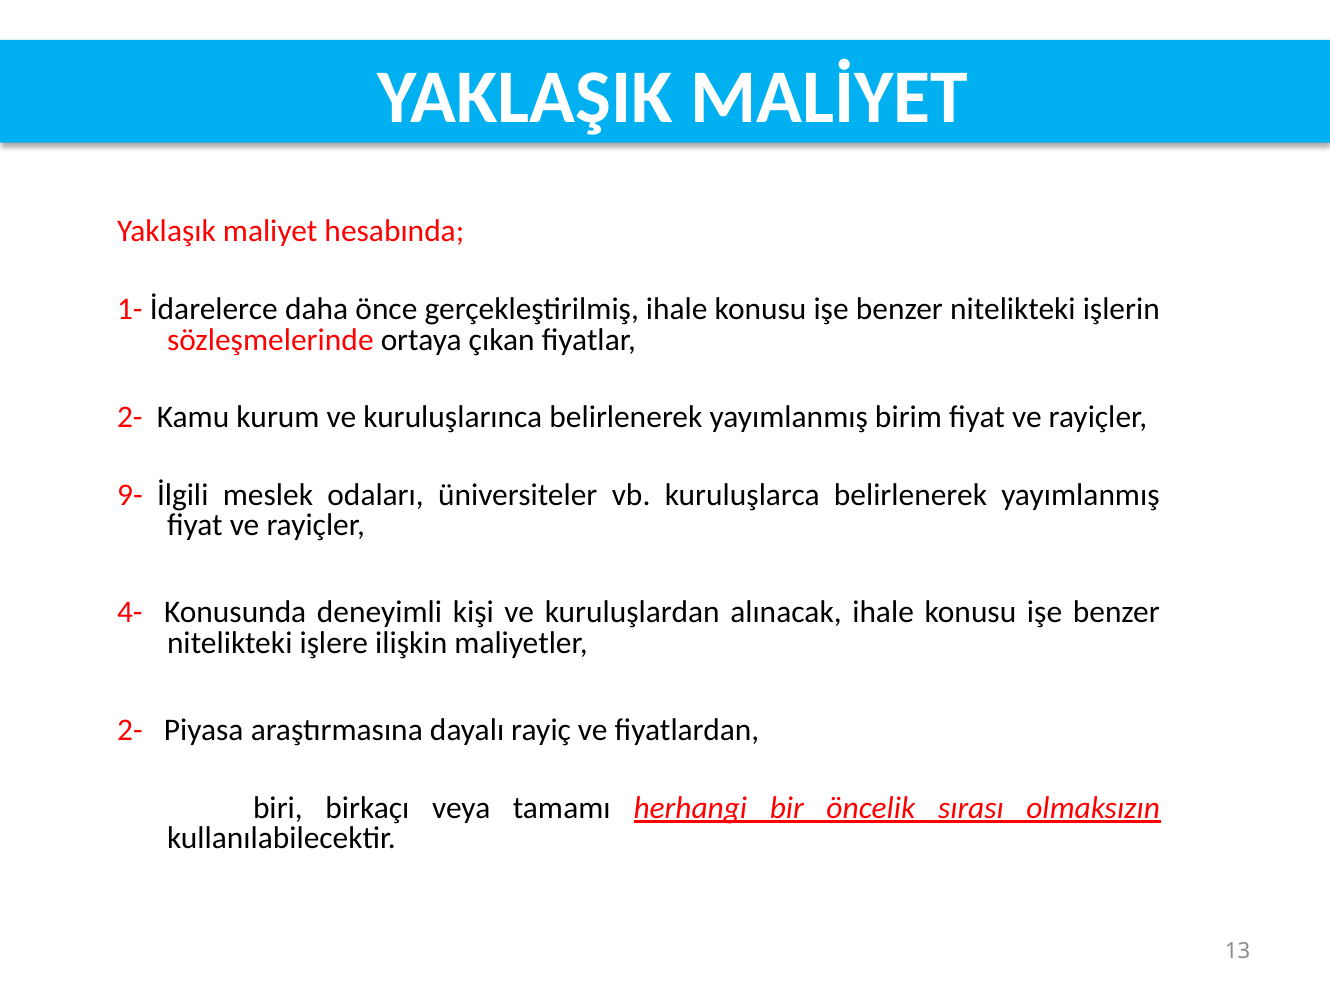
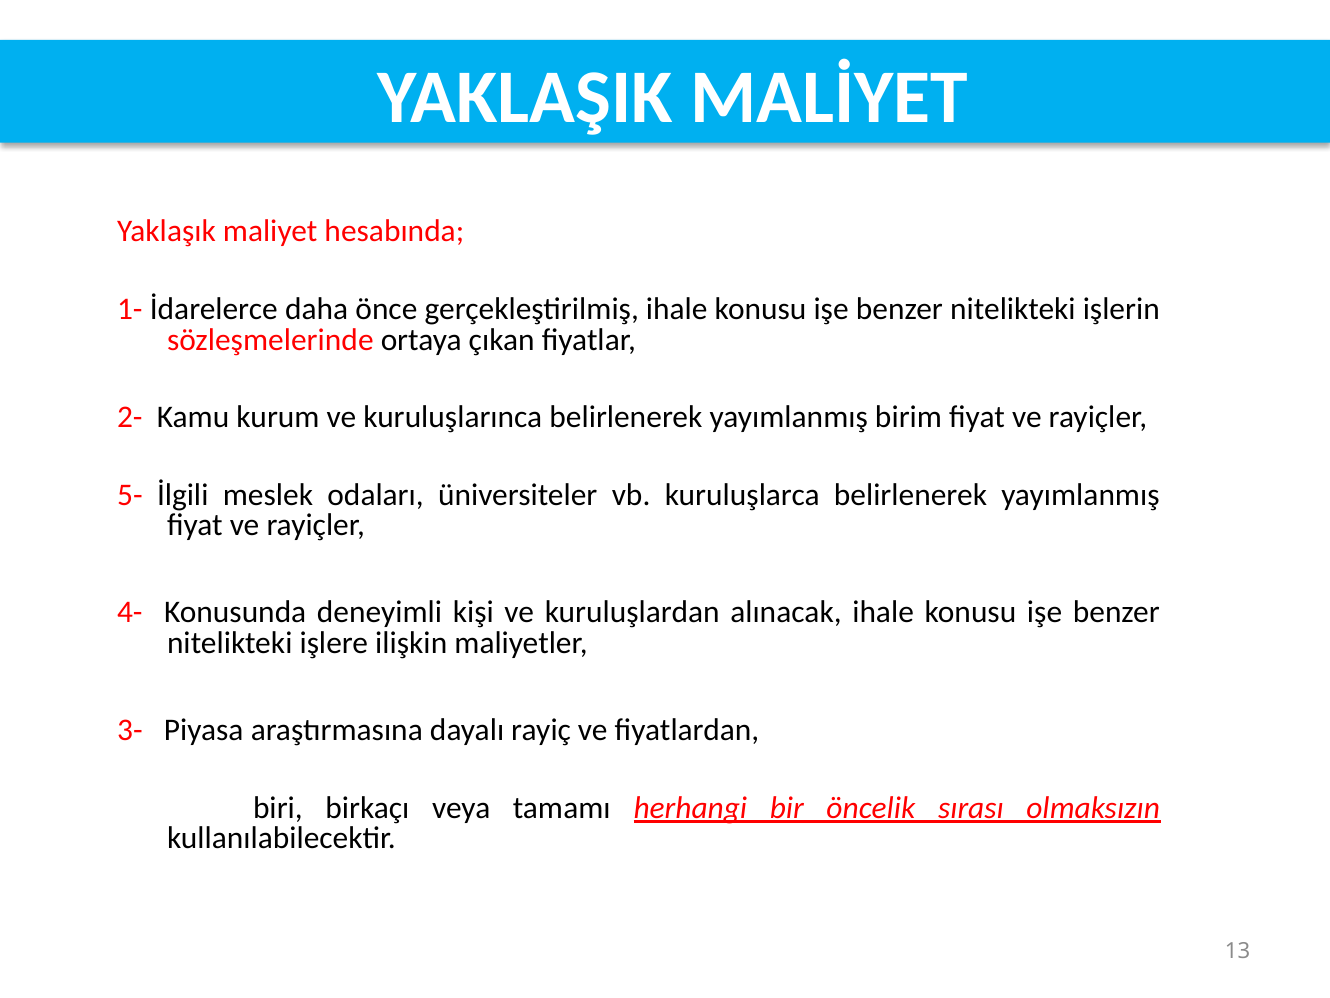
9-: 9- -> 5-
2- at (130, 730): 2- -> 3-
